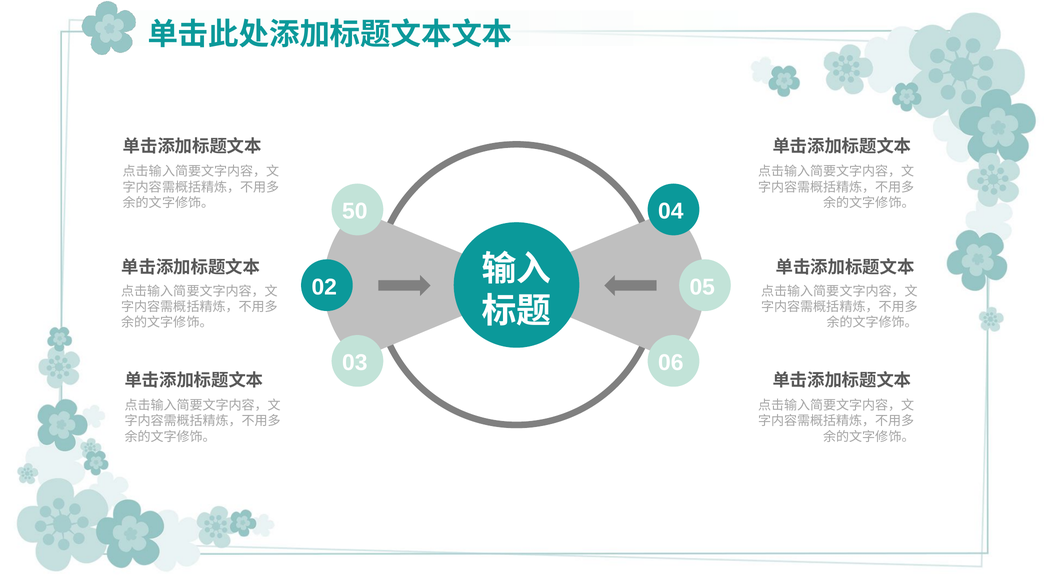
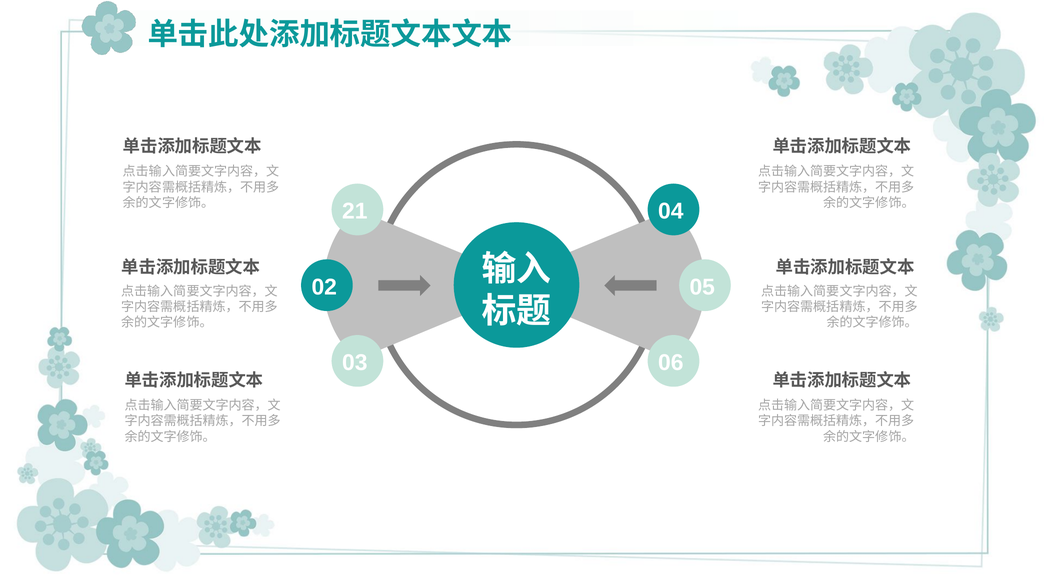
50: 50 -> 21
